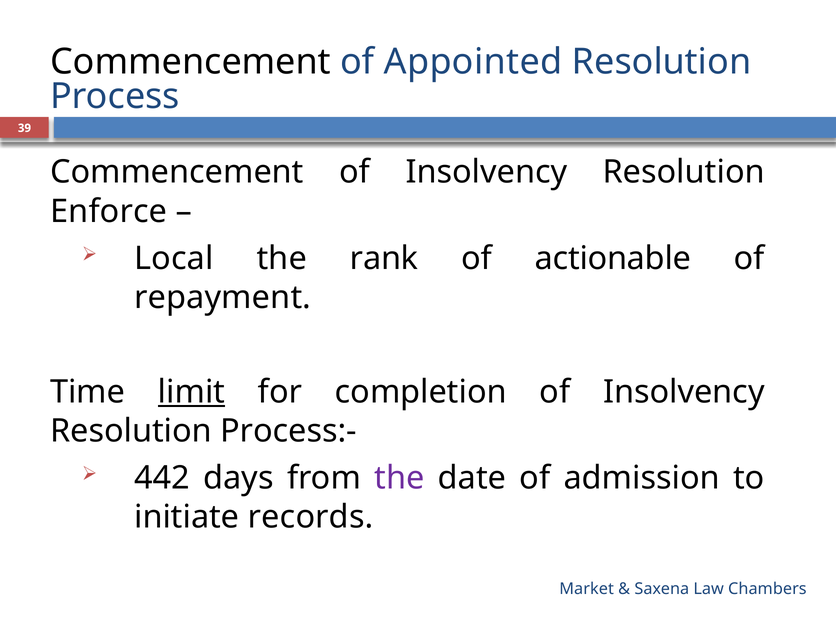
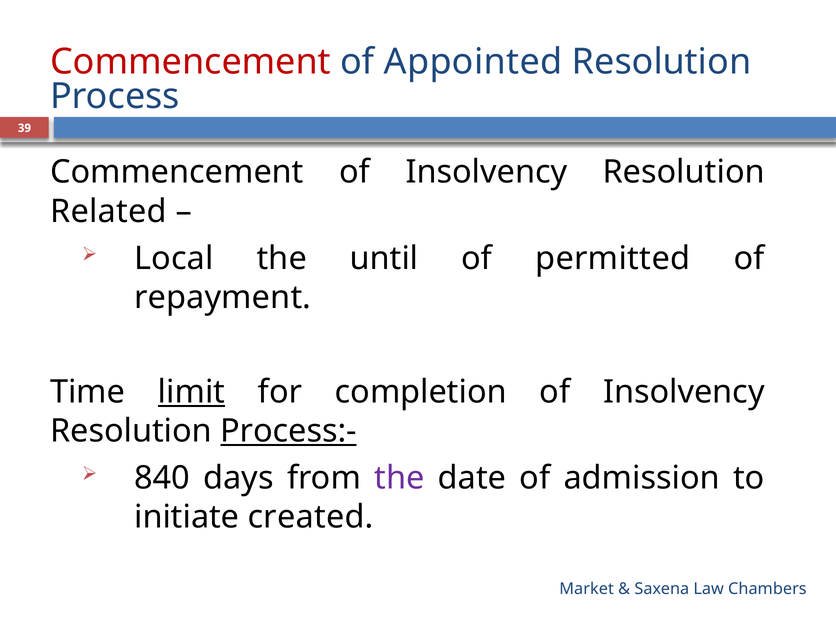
Commencement at (191, 62) colour: black -> red
Enforce: Enforce -> Related
rank: rank -> until
actionable: actionable -> permitted
Process:- underline: none -> present
442: 442 -> 840
records: records -> created
